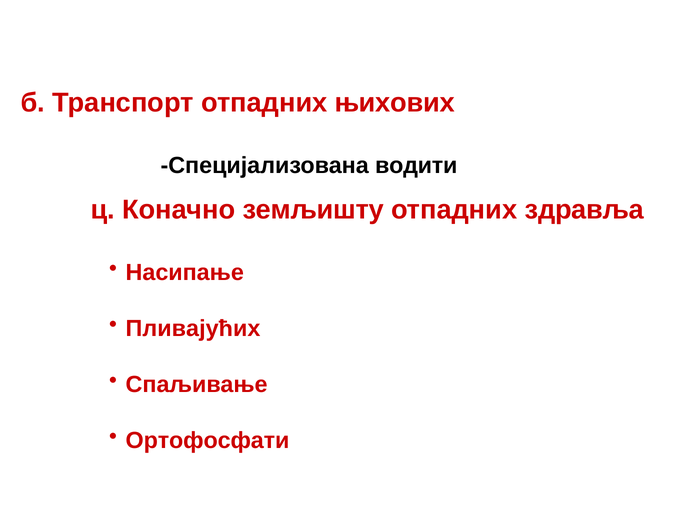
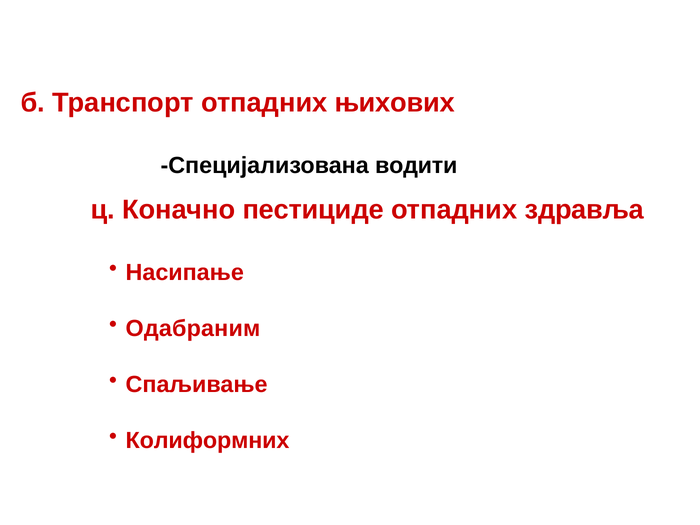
земљишту: земљишту -> пестициде
Пливајућих: Пливајућих -> Одабраним
Ортофосфати: Ортофосфати -> Колиформних
